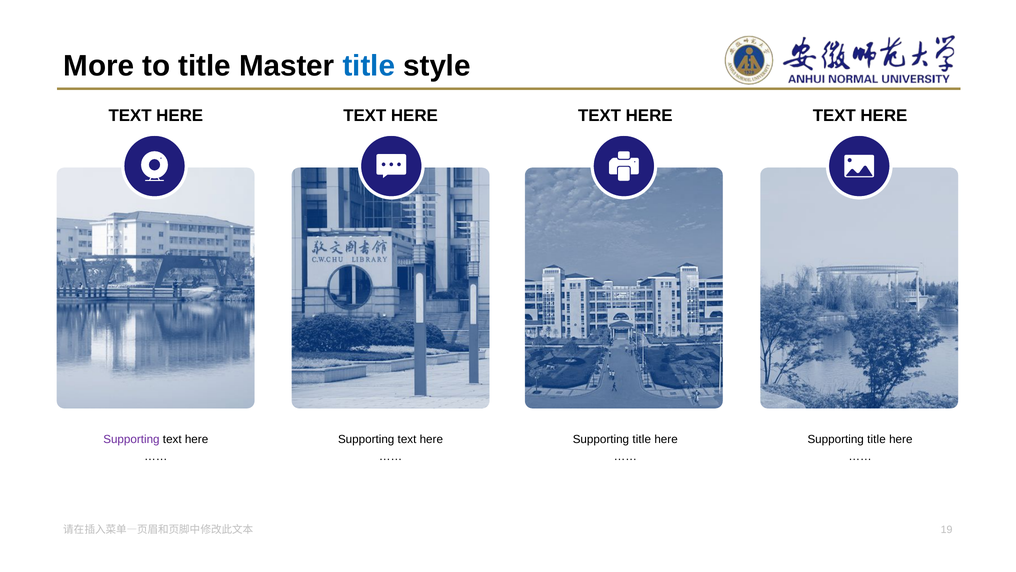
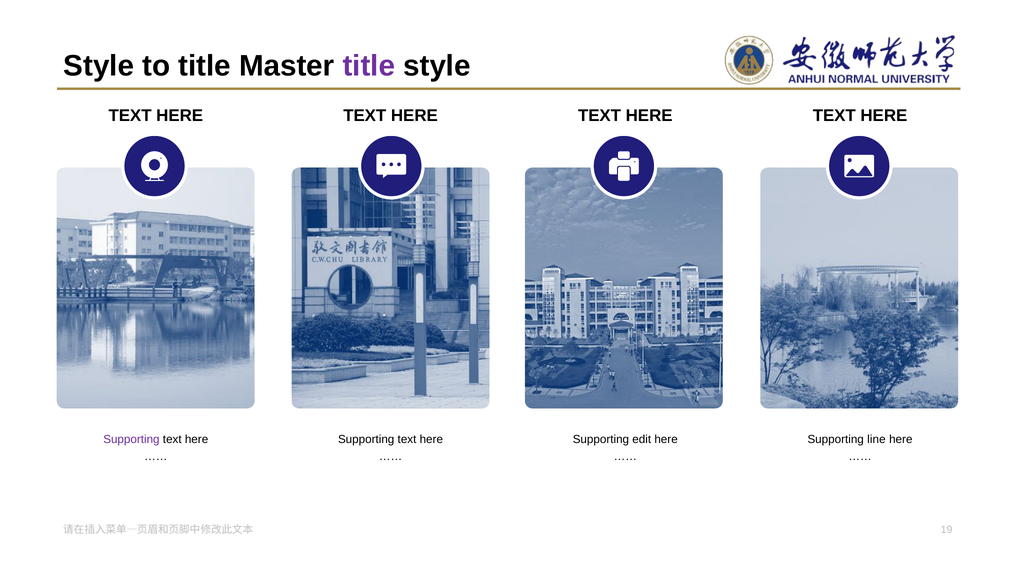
More at (99, 66): More -> Style
title at (369, 66) colour: blue -> purple
title at (642, 439): title -> edit
title at (876, 439): title -> line
